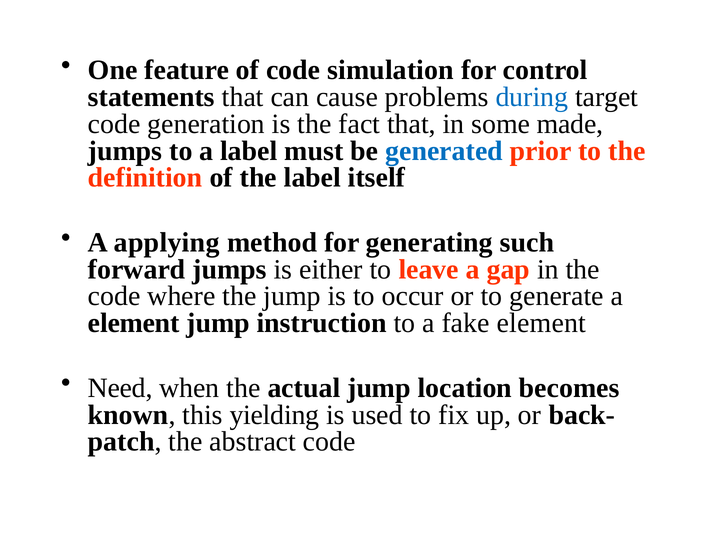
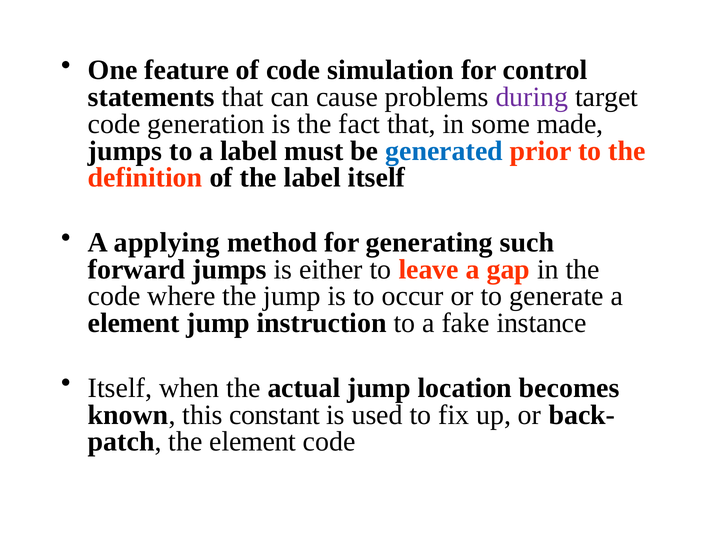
during colour: blue -> purple
fake element: element -> instance
Need at (120, 388): Need -> Itself
yielding: yielding -> constant
the abstract: abstract -> element
